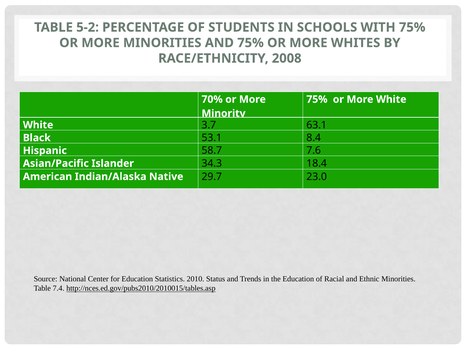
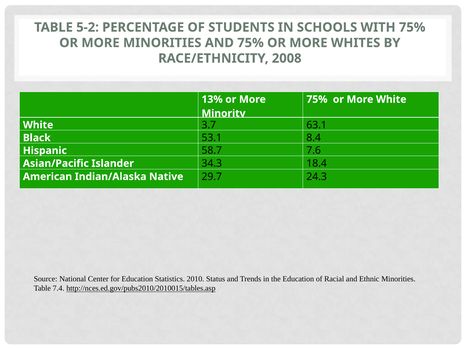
70%: 70% -> 13%
23.0: 23.0 -> 24.3
